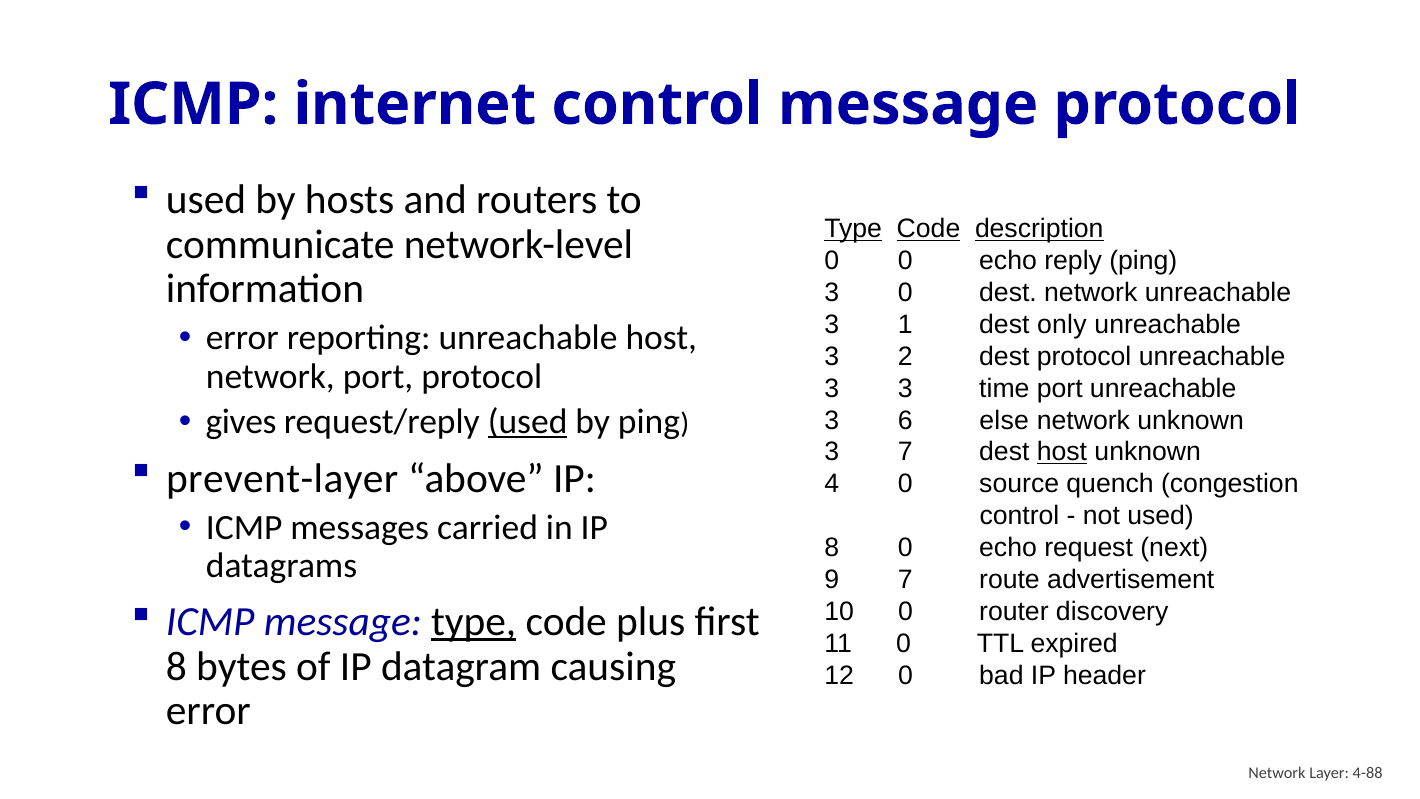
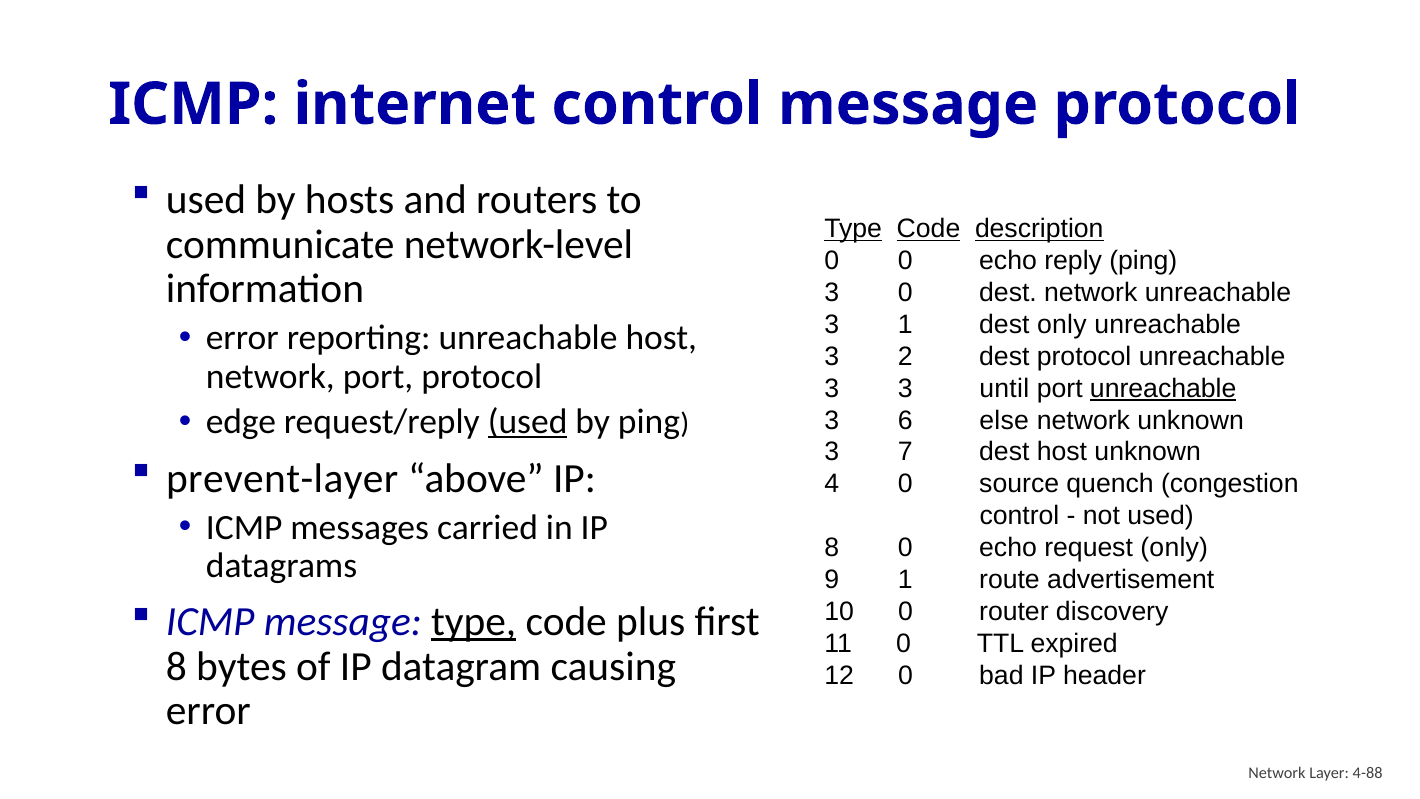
time: time -> until
unreachable at (1163, 388) underline: none -> present
gives: gives -> edge
host at (1062, 452) underline: present -> none
request next: next -> only
9 7: 7 -> 1
